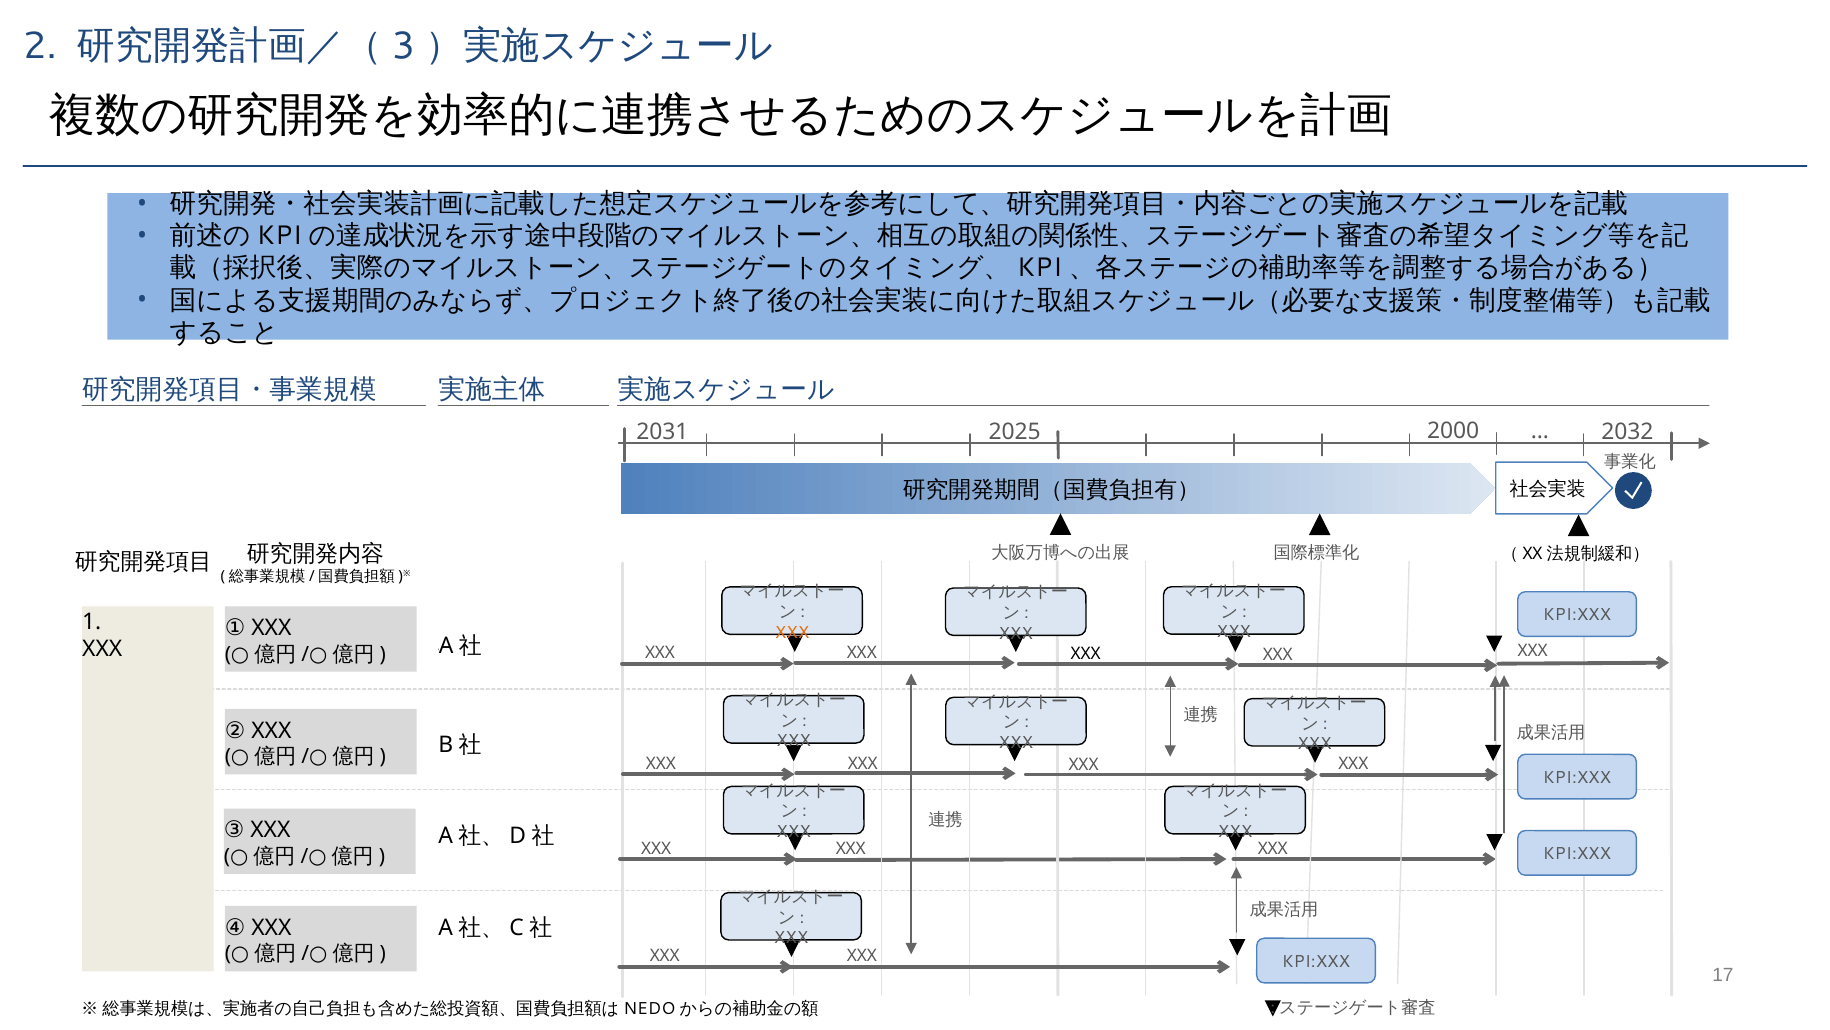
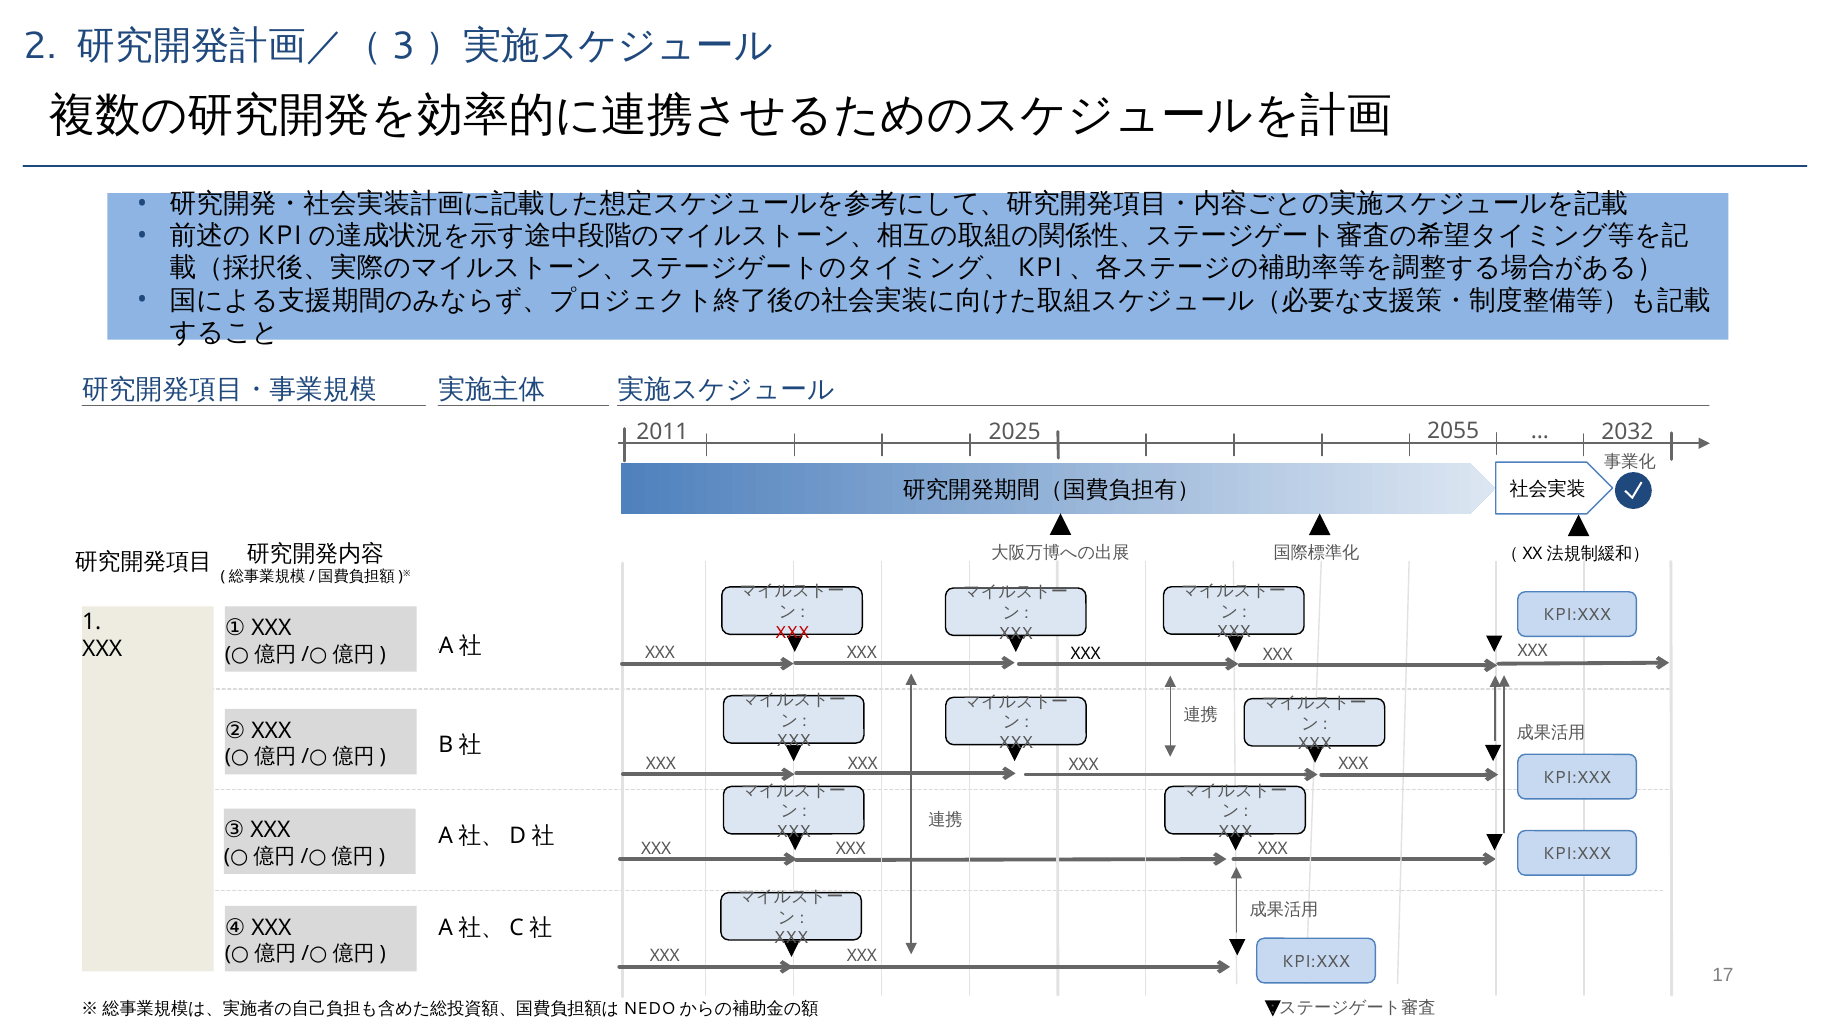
2031: 2031 -> 2011
2000: 2000 -> 2055
XXX at (792, 632) colour: orange -> red
